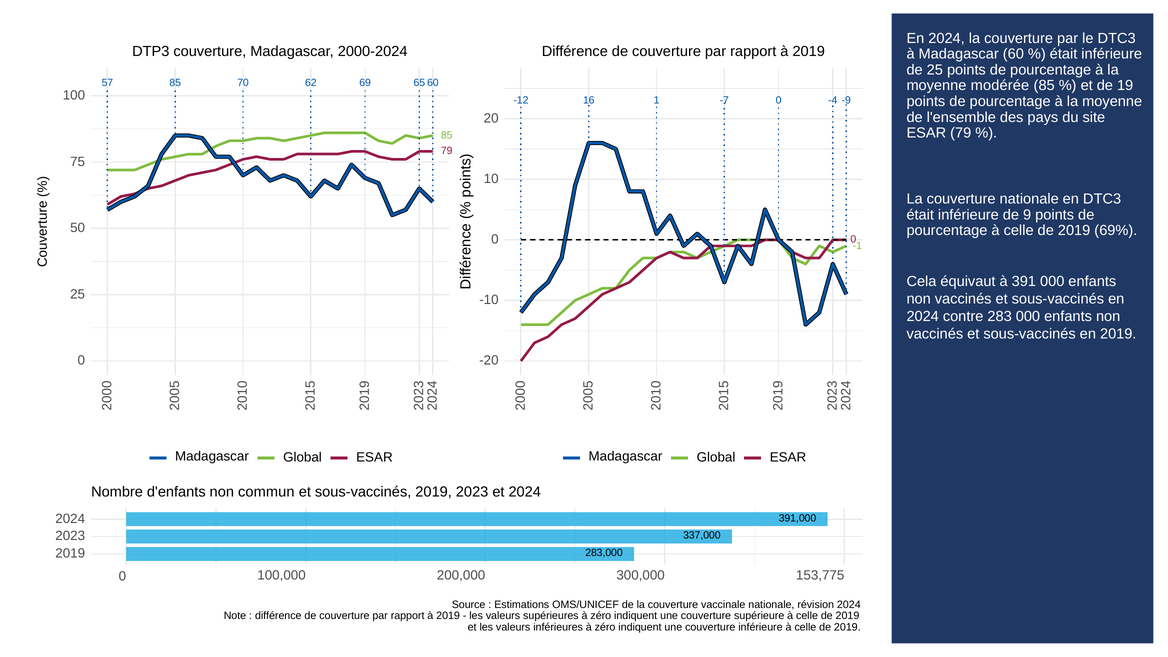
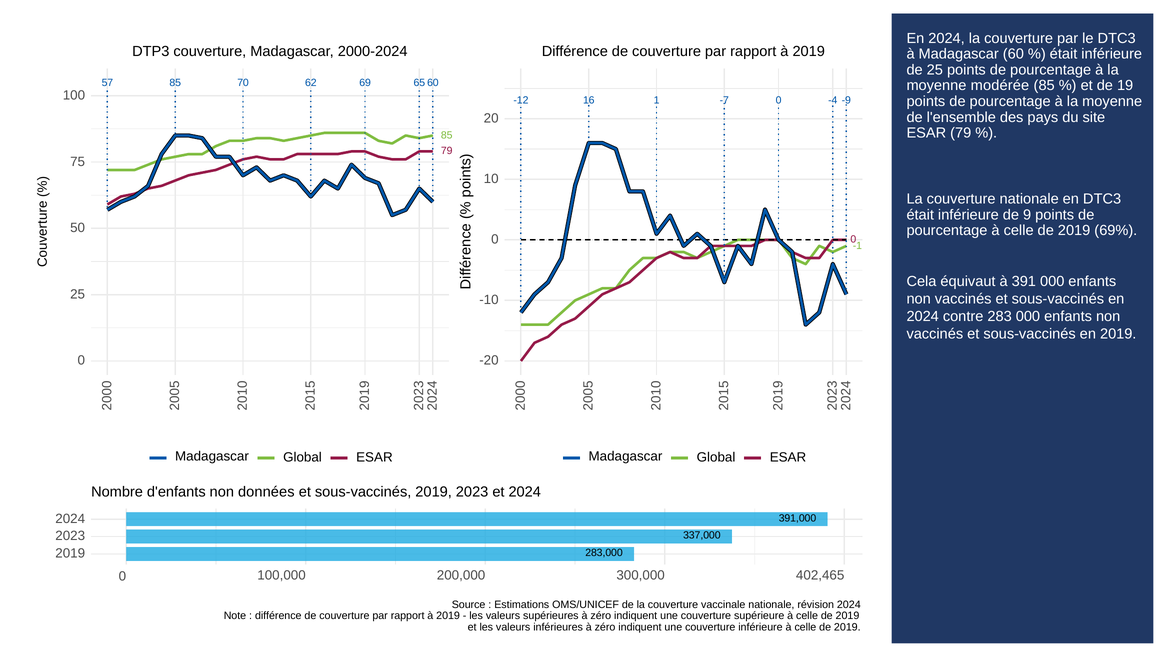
commun: commun -> données
153,775: 153,775 -> 402,465
